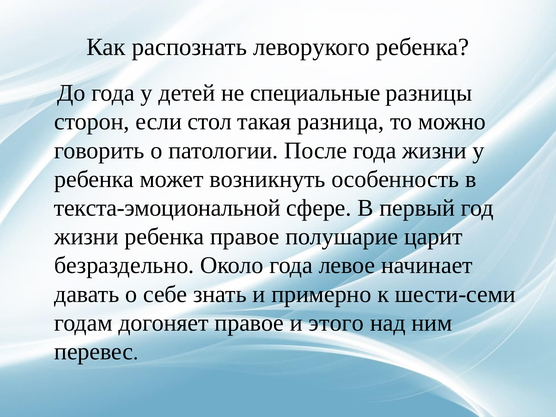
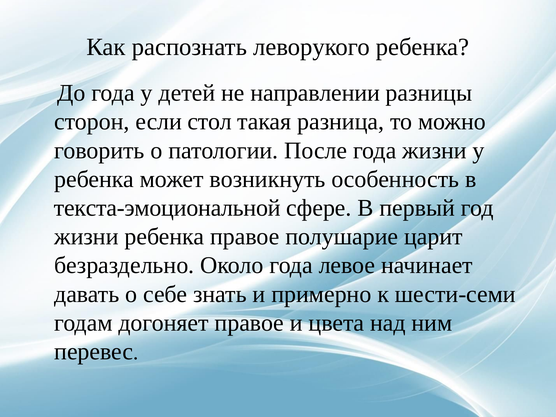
специальные: специальные -> направлении
этого: этого -> цвета
